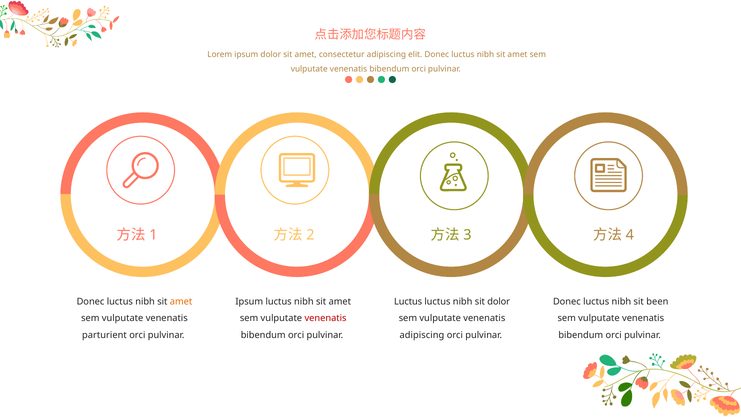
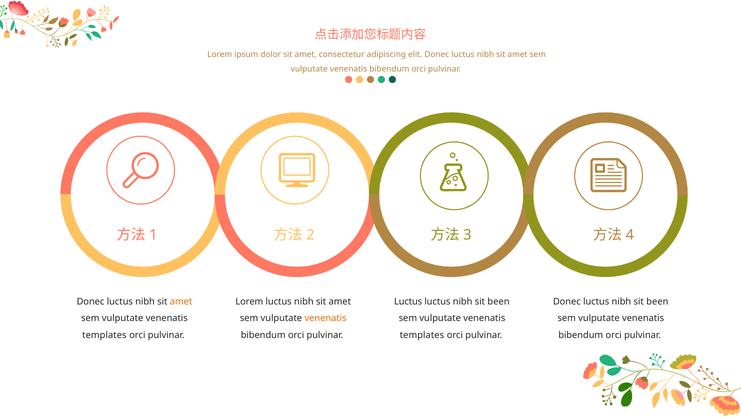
Ipsum at (249, 301): Ipsum -> Lorem
dolor at (499, 301): dolor -> been
venenatis at (326, 318) colour: red -> orange
parturient at (104, 335): parturient -> templates
adipiscing at (422, 335): adipiscing -> templates
